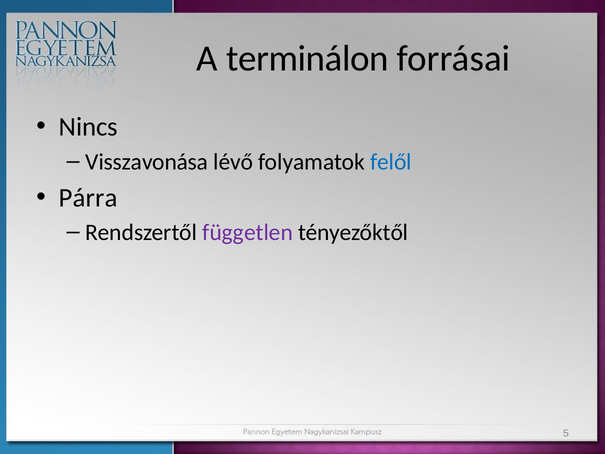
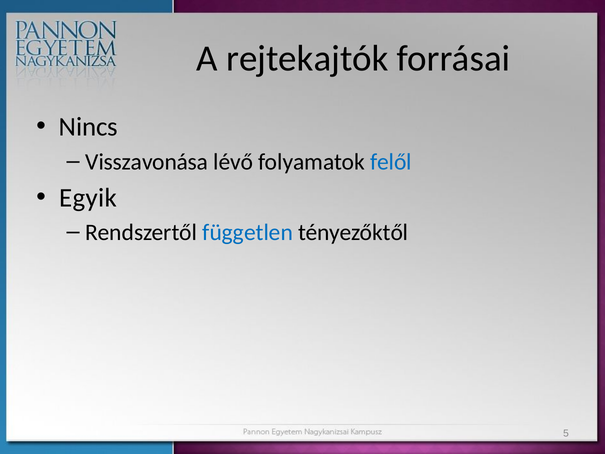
terminálon: terminálon -> rejtekajtók
Párra: Párra -> Egyik
független colour: purple -> blue
